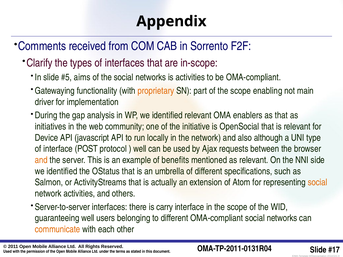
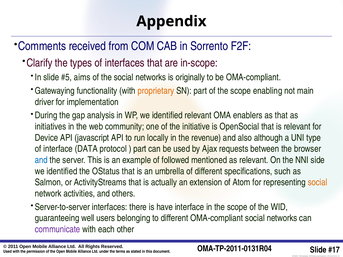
is activities: activities -> originally
the network: network -> revenue
POST: POST -> DATA
well at (140, 149): well -> part
and at (41, 160) colour: orange -> blue
benefits: benefits -> followed
carry: carry -> have
communicate colour: orange -> purple
